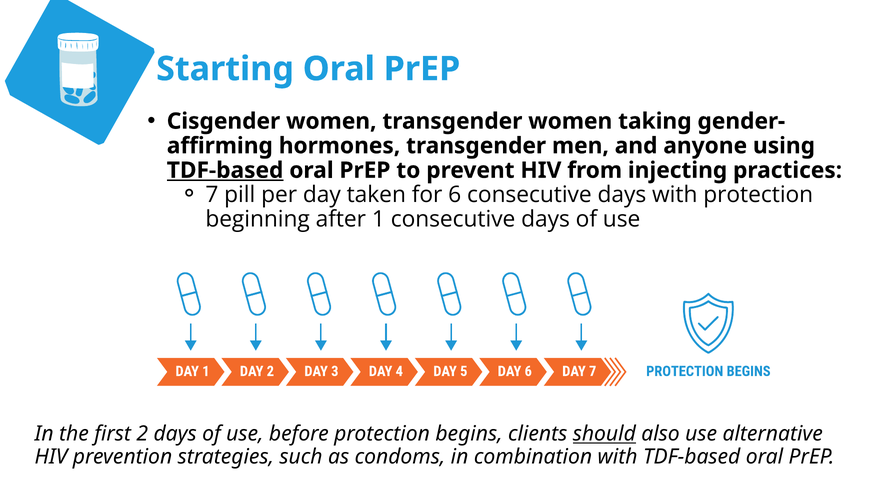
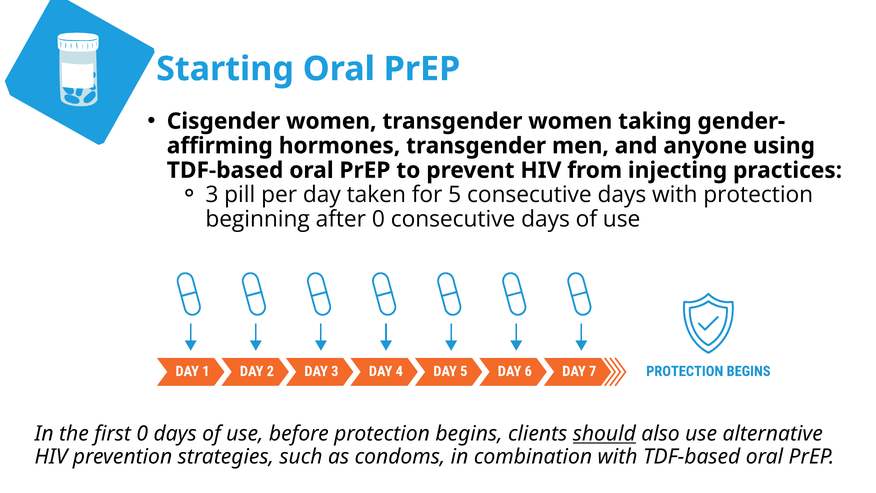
TDF-based at (225, 170) underline: present -> none
7: 7 -> 3
6: 6 -> 5
after 1: 1 -> 0
first 2: 2 -> 0
